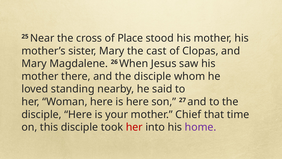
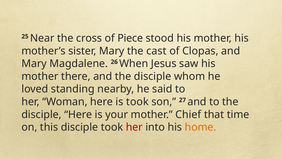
Place: Place -> Piece
is here: here -> took
home colour: purple -> orange
